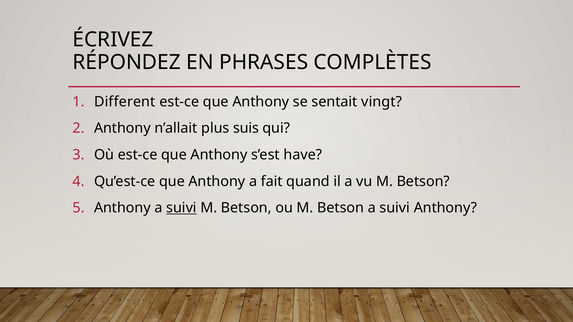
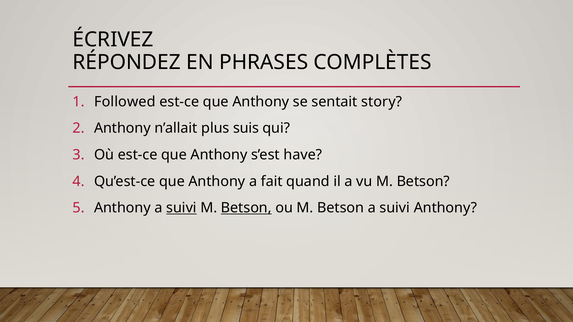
Different: Different -> Followed
vingt: vingt -> story
Betson at (246, 208) underline: none -> present
